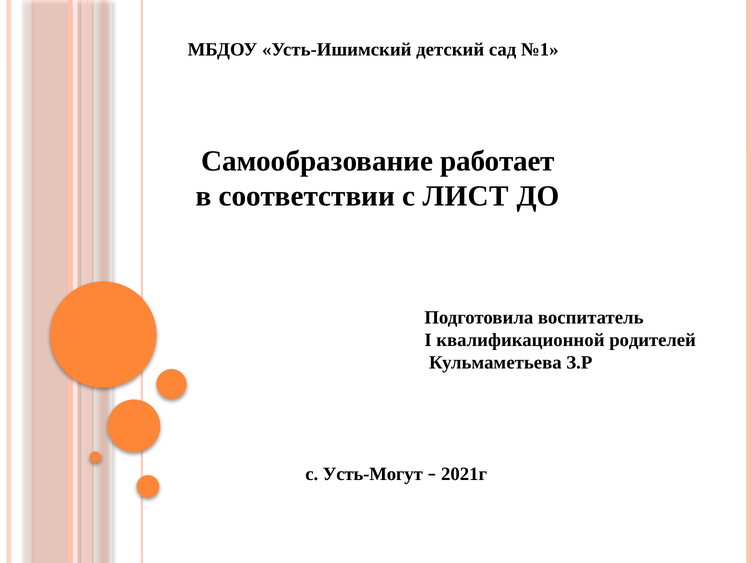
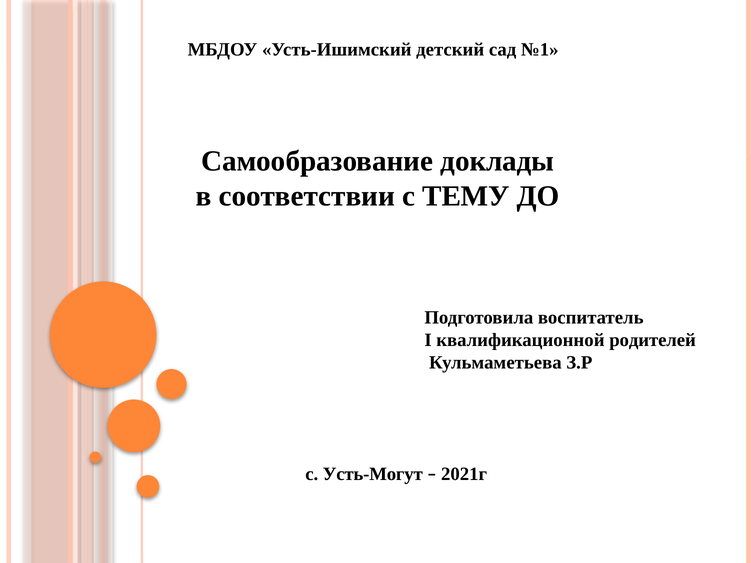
работает: работает -> доклады
ЛИСТ: ЛИСТ -> ТЕМУ
